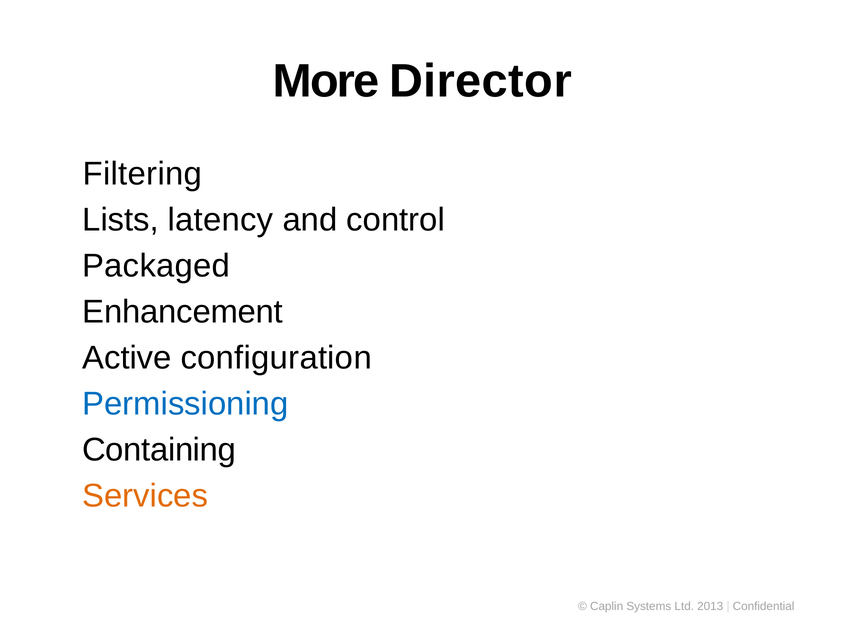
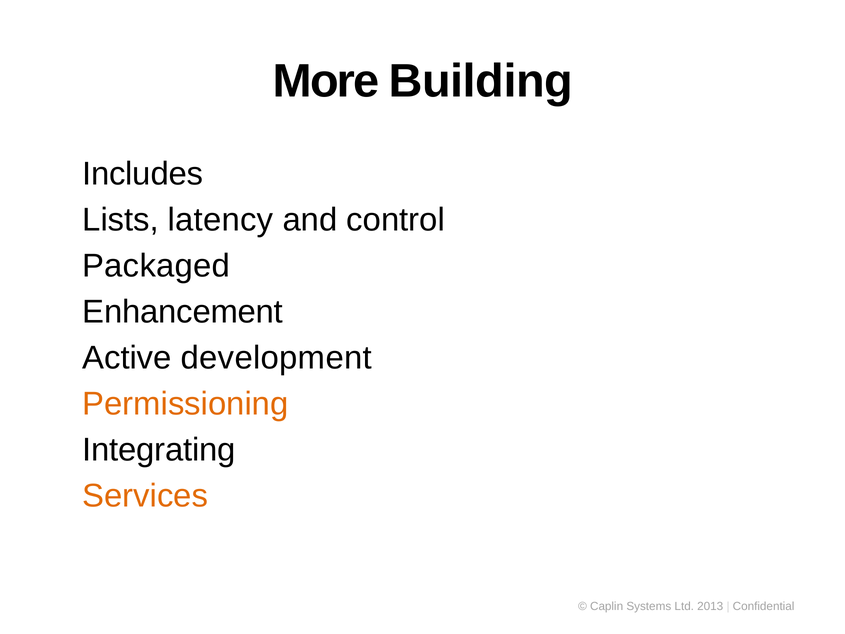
Director: Director -> Building
Filtering: Filtering -> Includes
configuration: configuration -> development
Permissioning colour: blue -> orange
Containing: Containing -> Integrating
